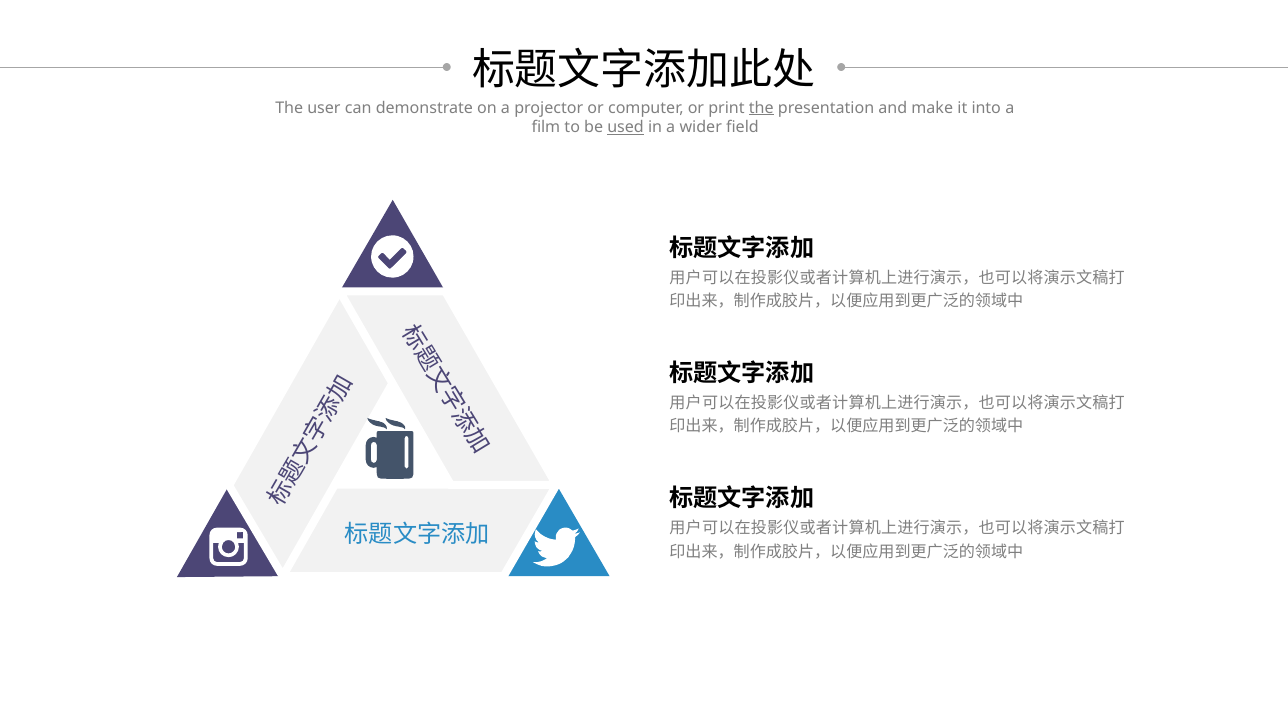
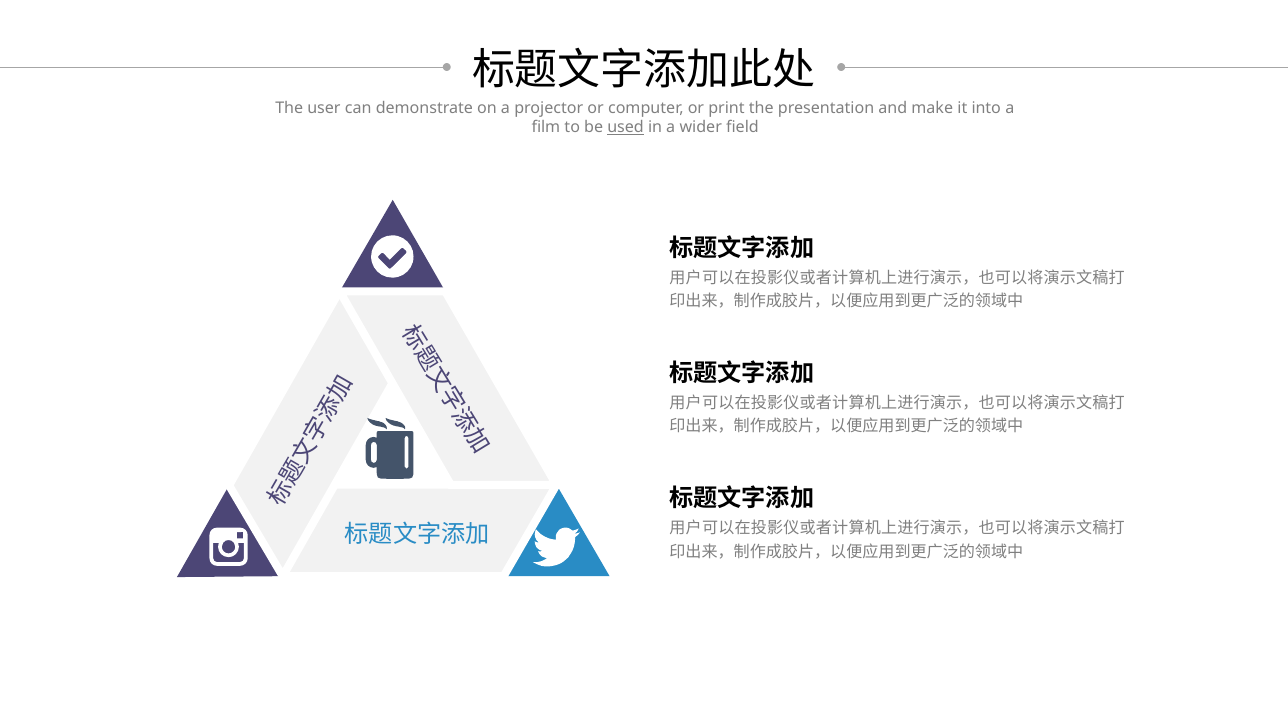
the at (761, 108) underline: present -> none
